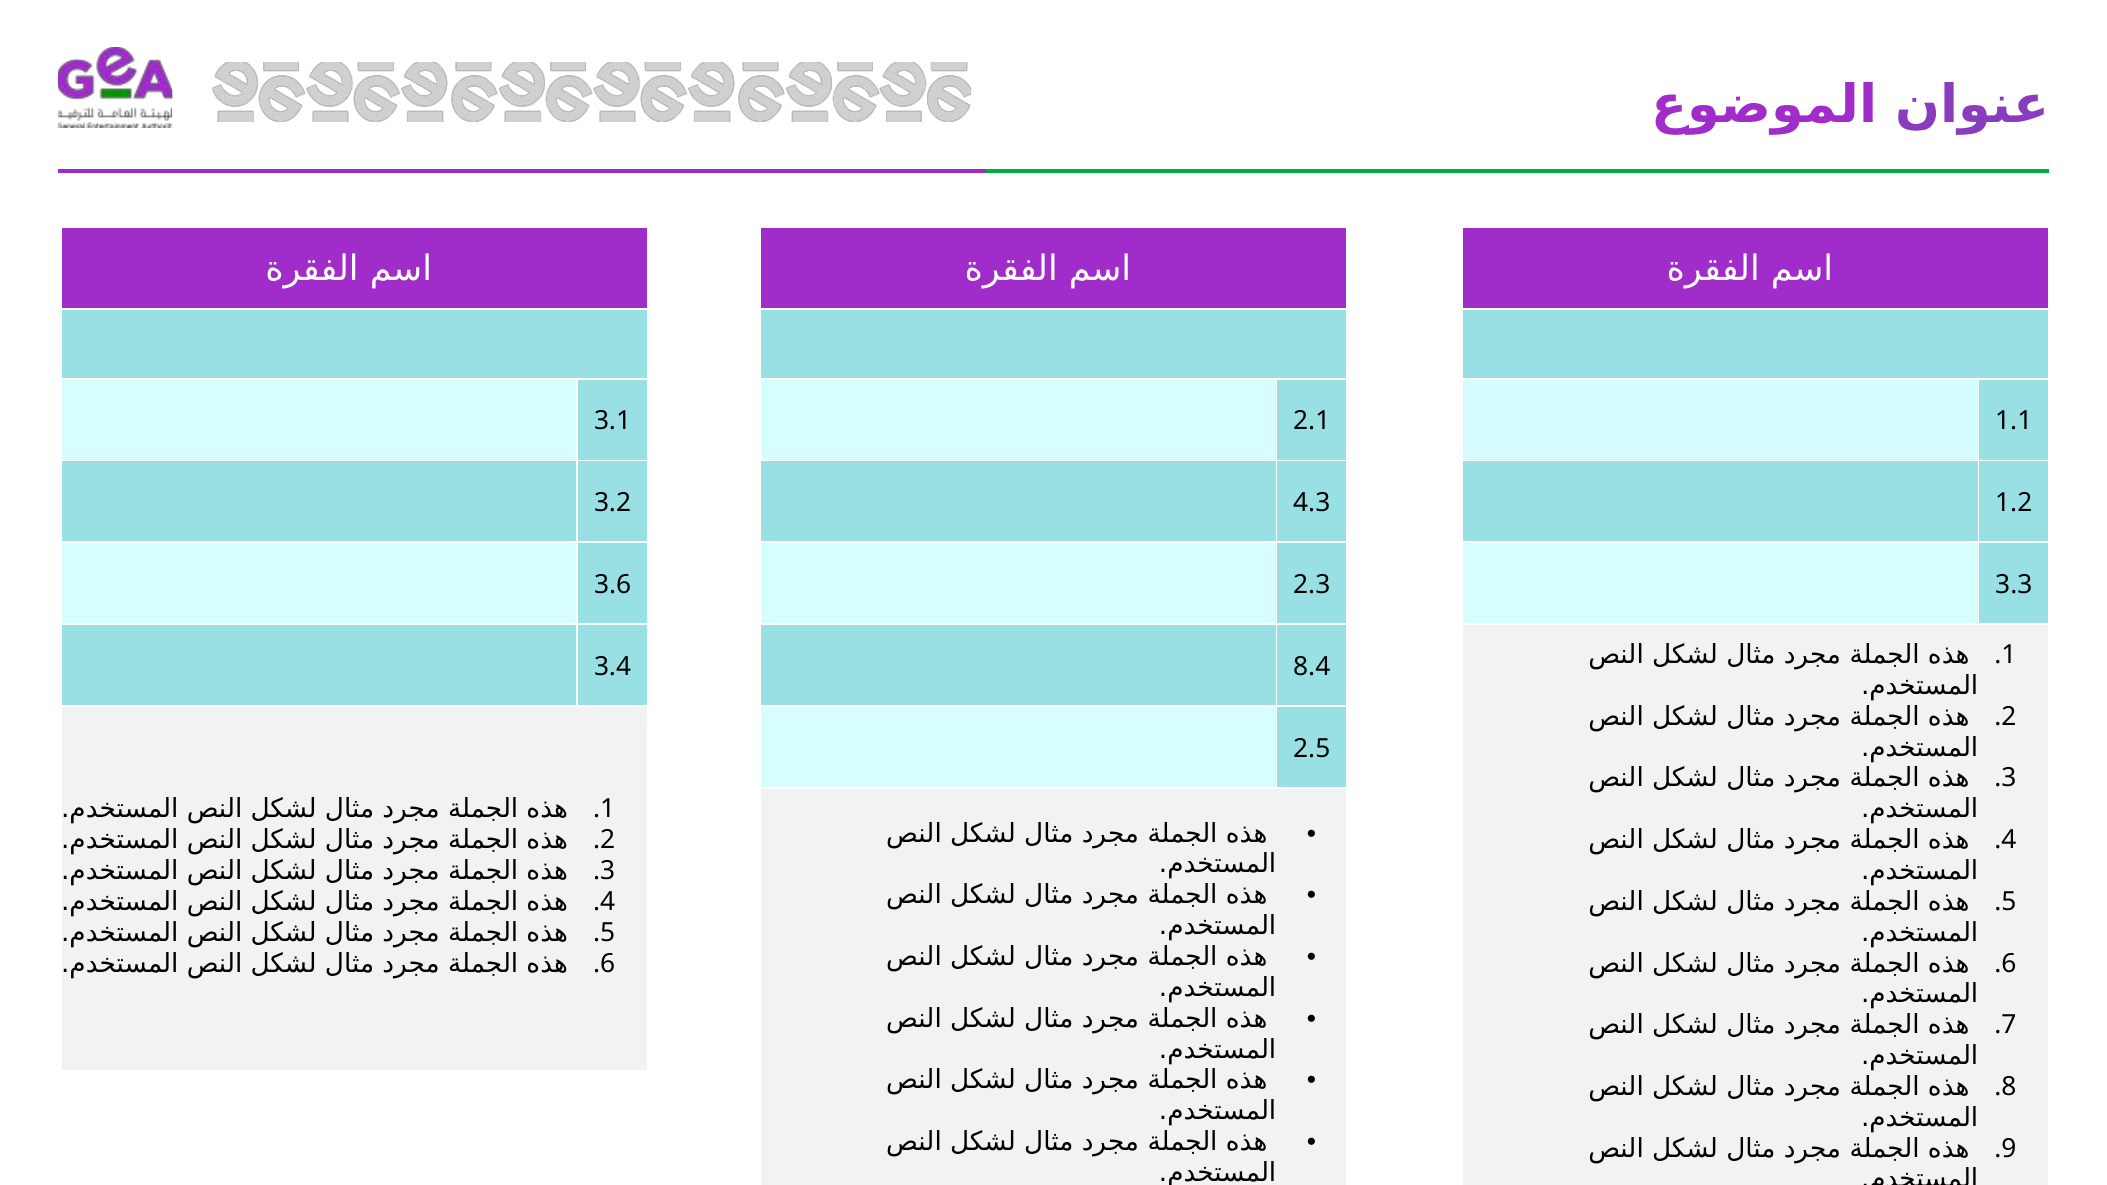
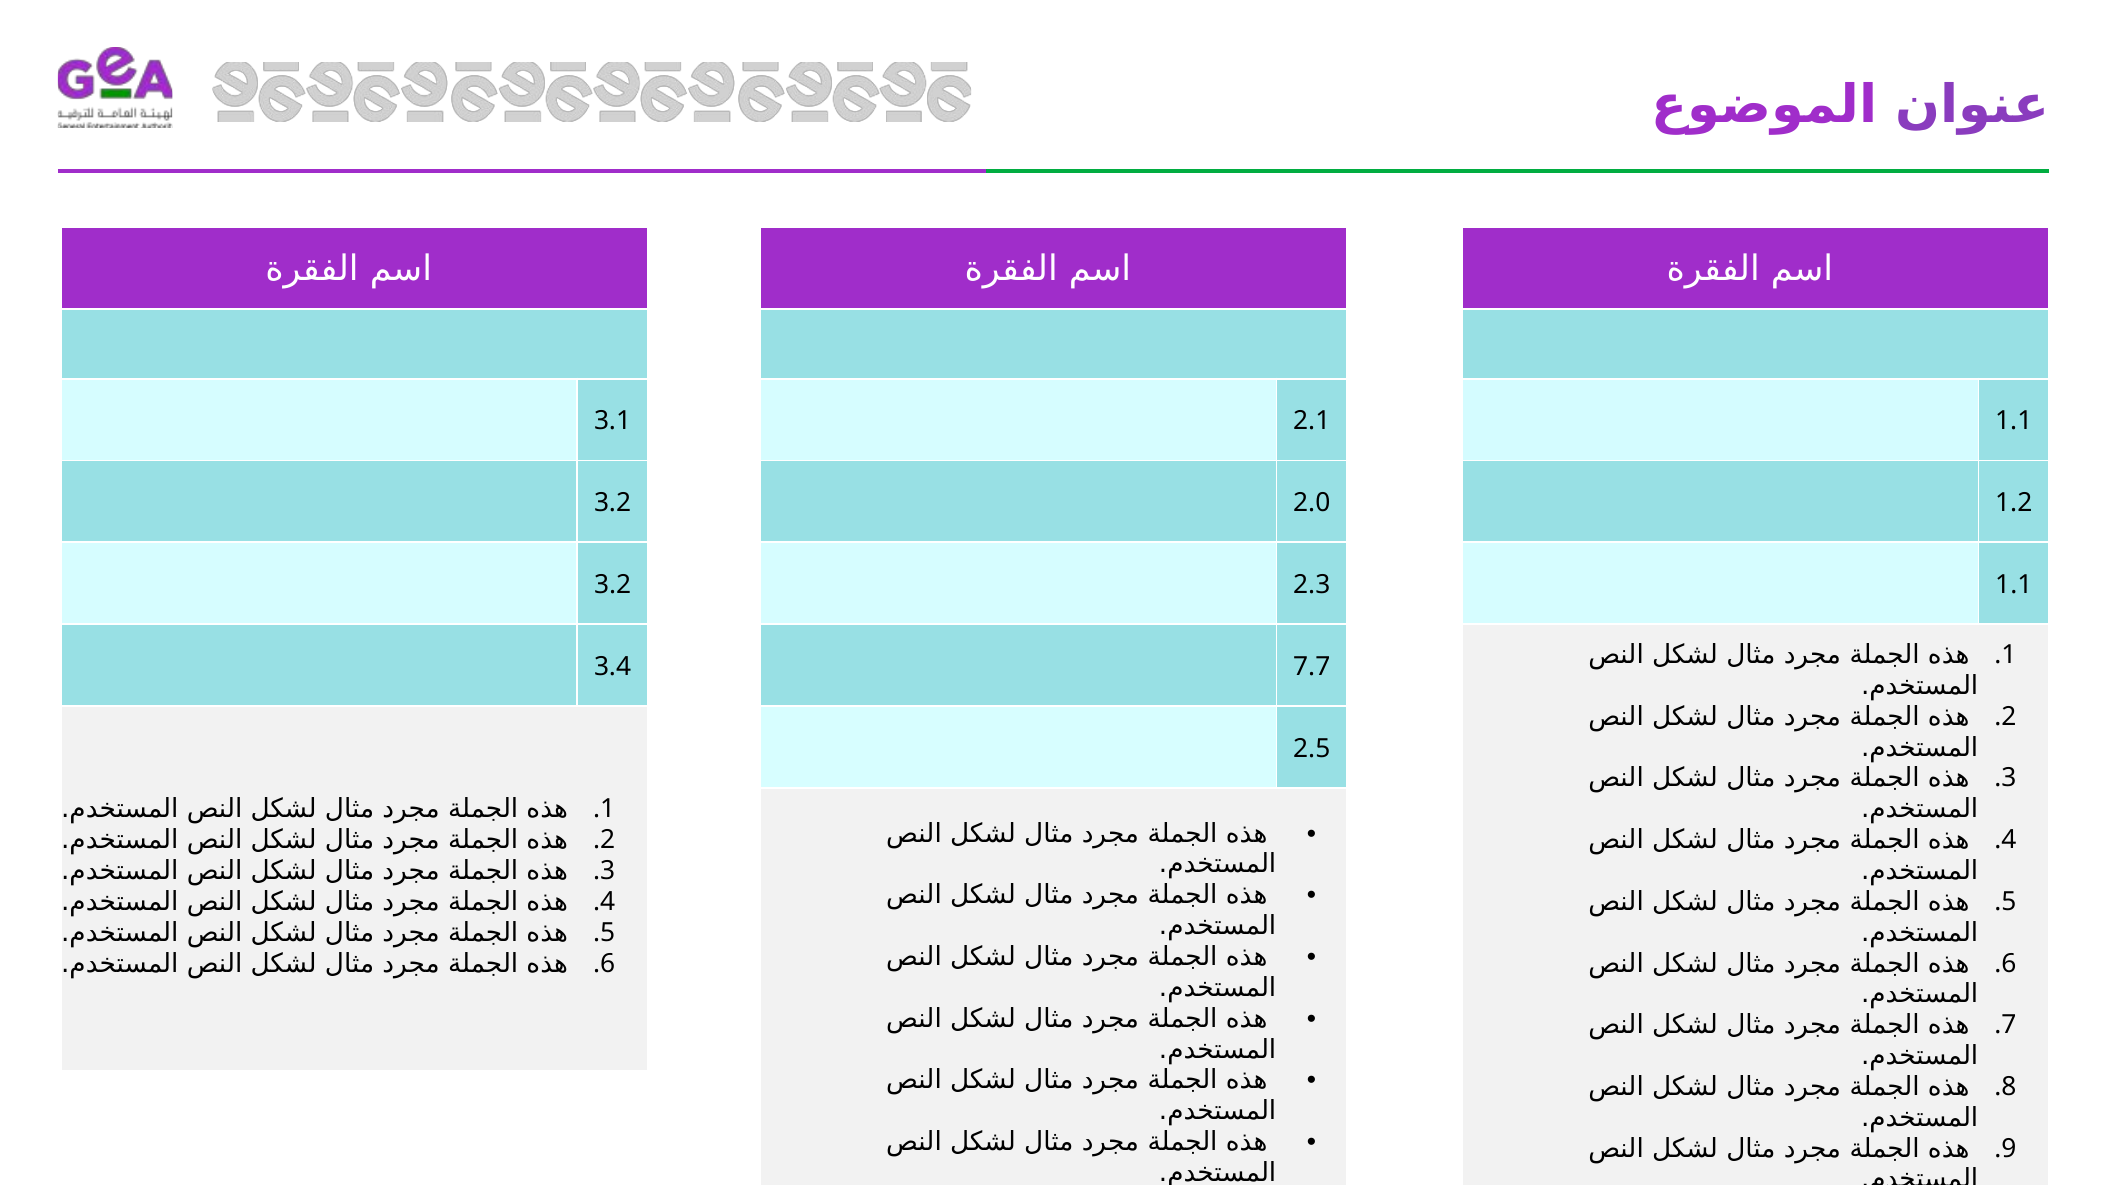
4.3: 4.3 -> 2.0
3.6 at (613, 585): 3.6 -> 3.2
3.3 at (2014, 585): 3.3 -> 1.1
8.4: 8.4 -> 7.7
